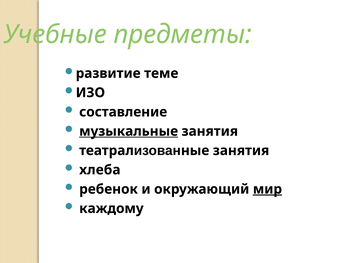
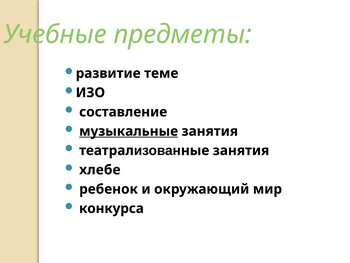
хлеба: хлеба -> хлебе
мир underline: present -> none
каждому: каждому -> конкурса
